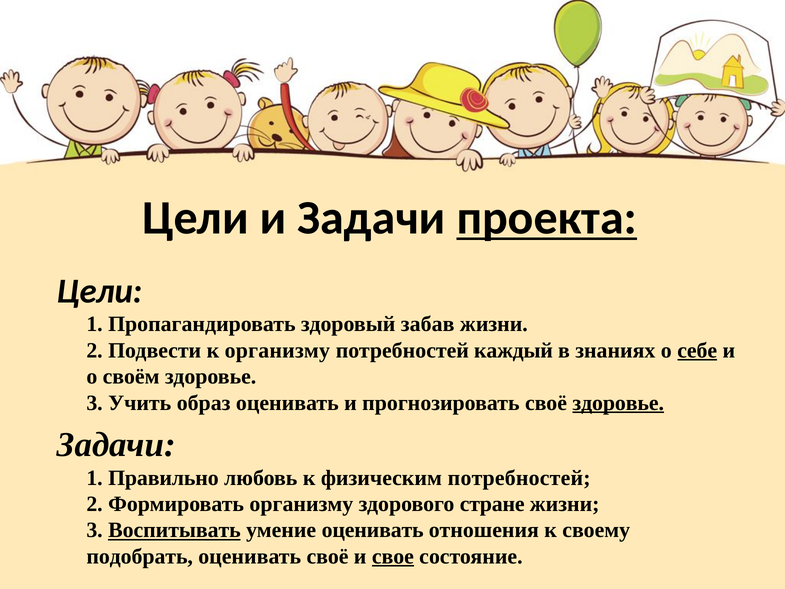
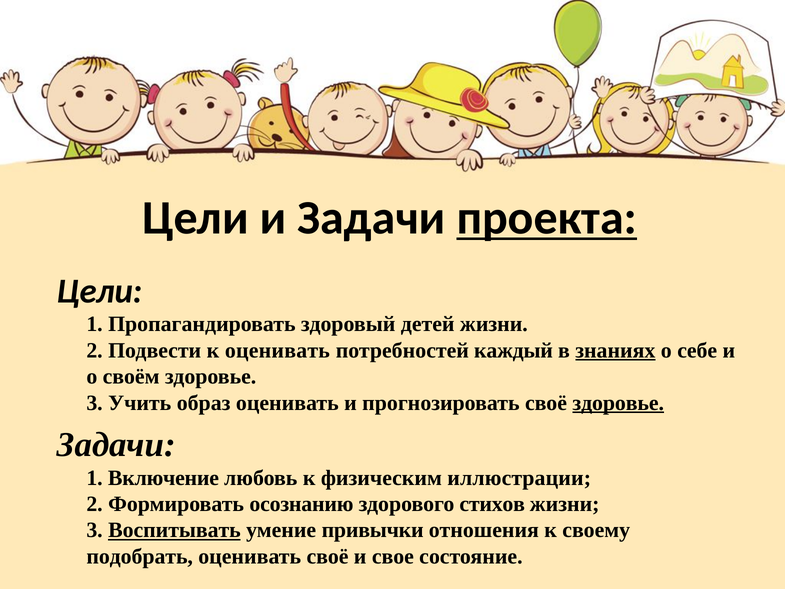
забав: забав -> детей
к организму: организму -> оценивать
знаниях underline: none -> present
себе underline: present -> none
Правильно: Правильно -> Включение
физическим потребностей: потребностей -> иллюстрации
Формировать организму: организму -> осознанию
стране: стране -> стихов
умение оценивать: оценивать -> привычки
свое underline: present -> none
